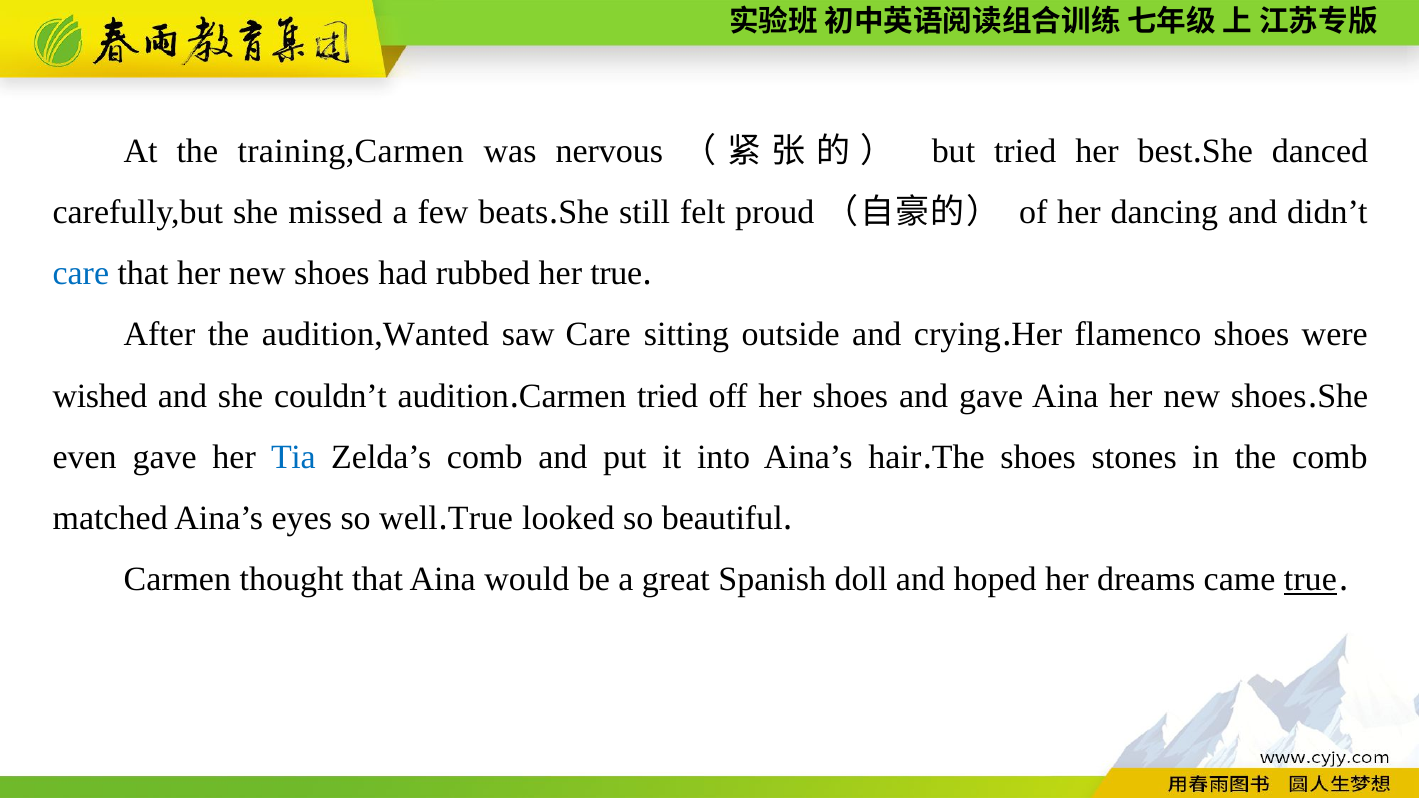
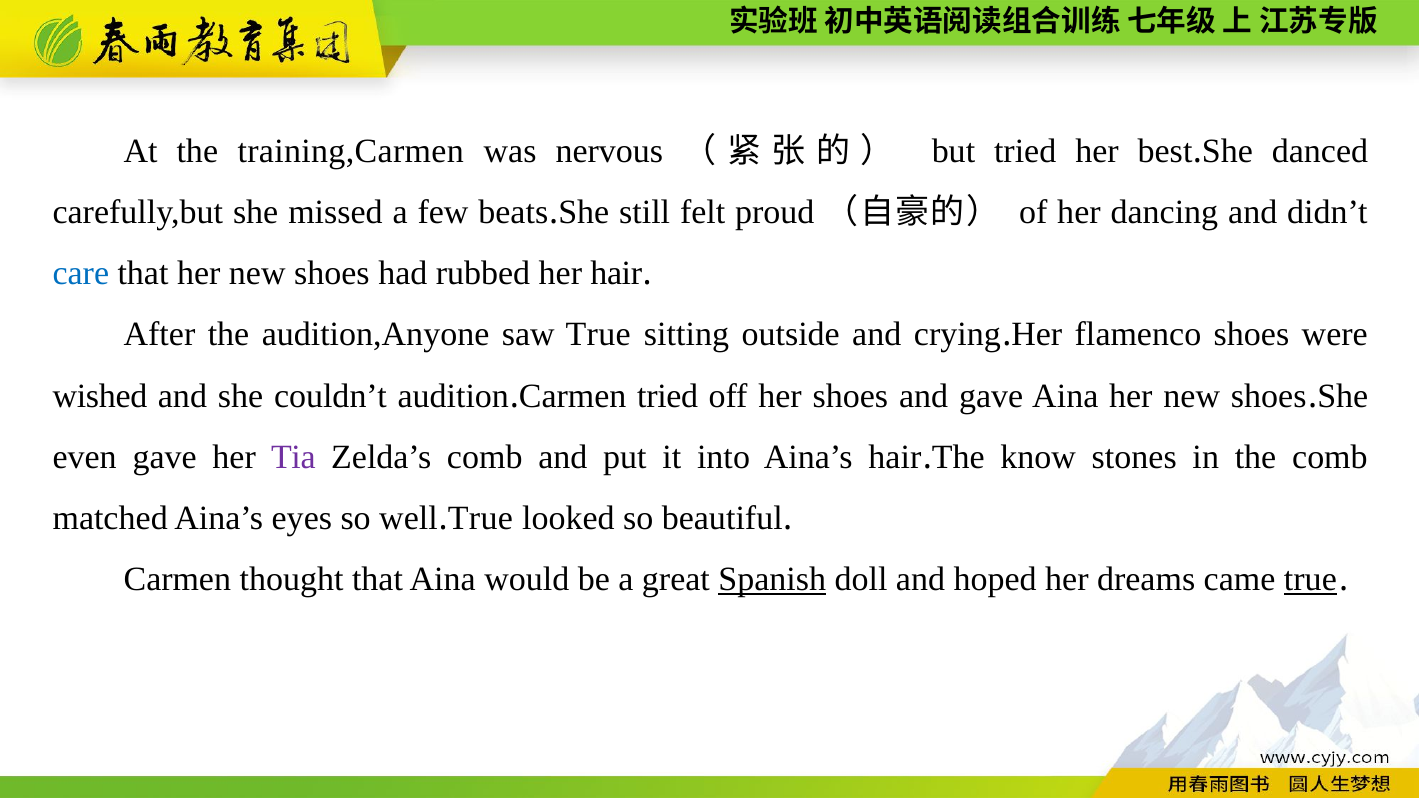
her true: true -> hair
audition,Wanted: audition,Wanted -> audition,Anyone
saw Care: Care -> True
Tia colour: blue -> purple
The shoes: shoes -> know
Spanish underline: none -> present
